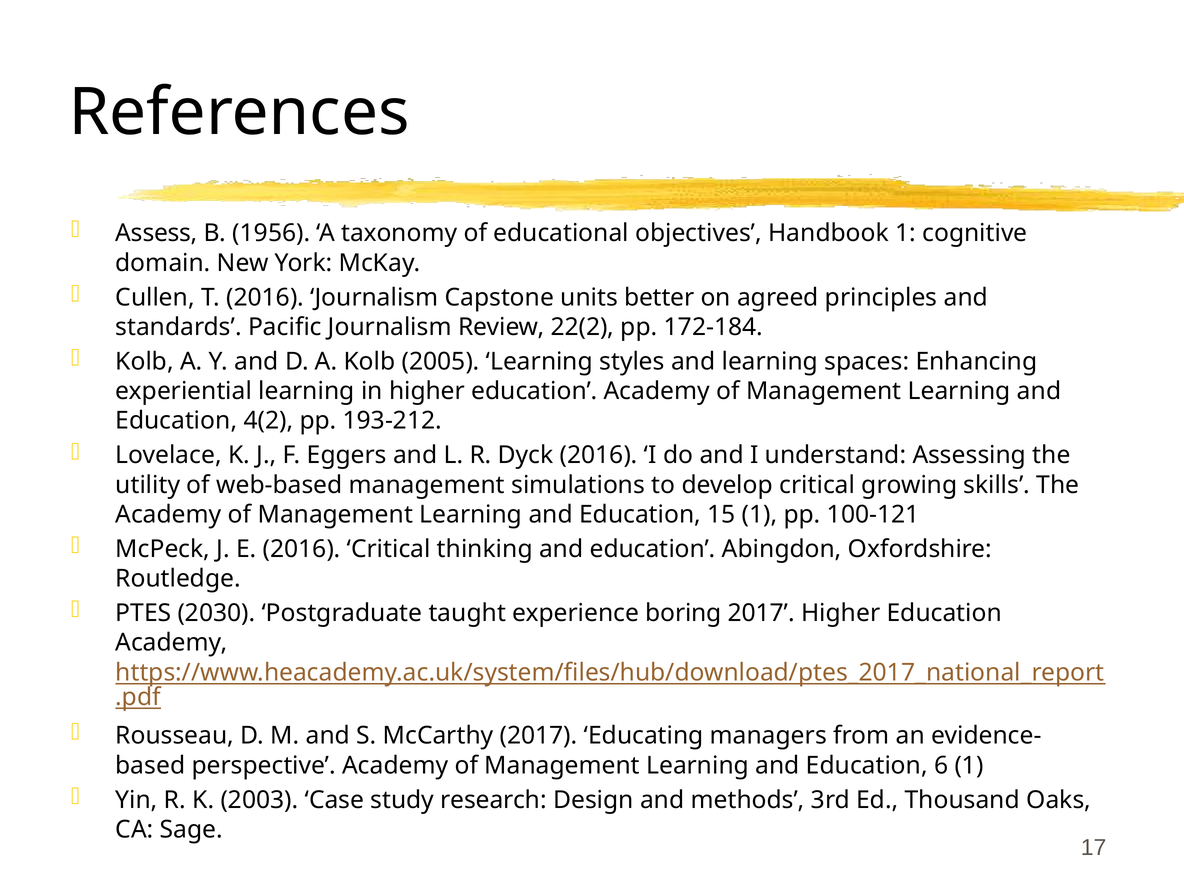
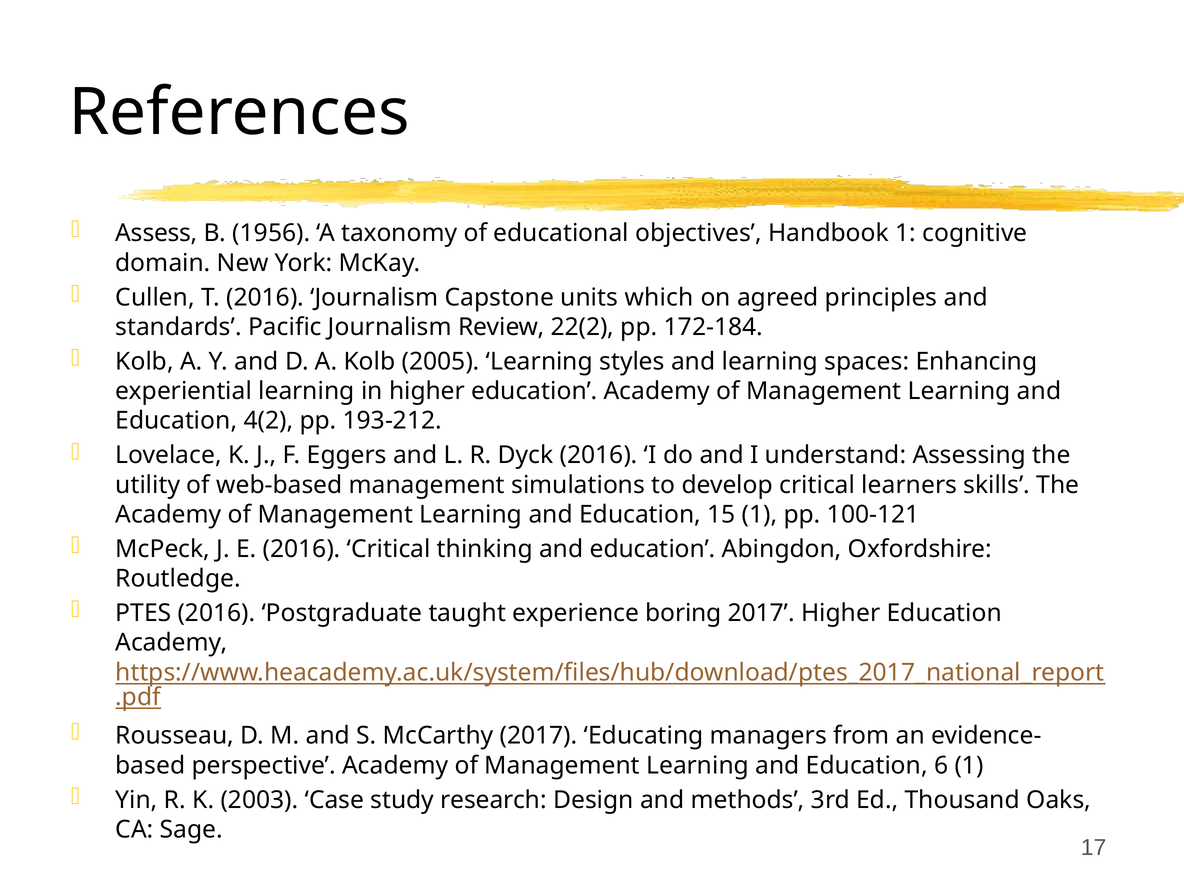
better: better -> which
growing: growing -> learners
PTES 2030: 2030 -> 2016
